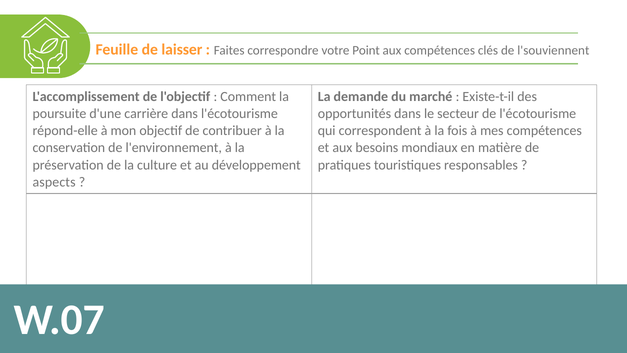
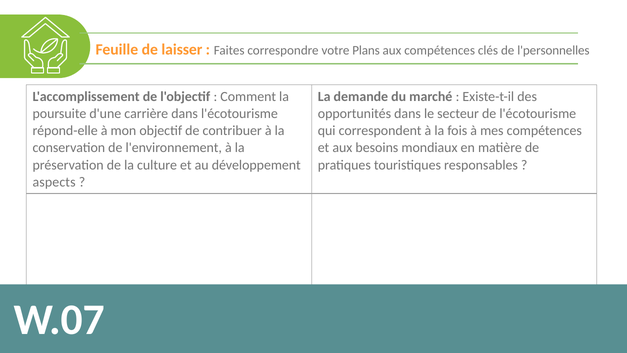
Point: Point -> Plans
l'souviennent: l'souviennent -> l'personnelles
